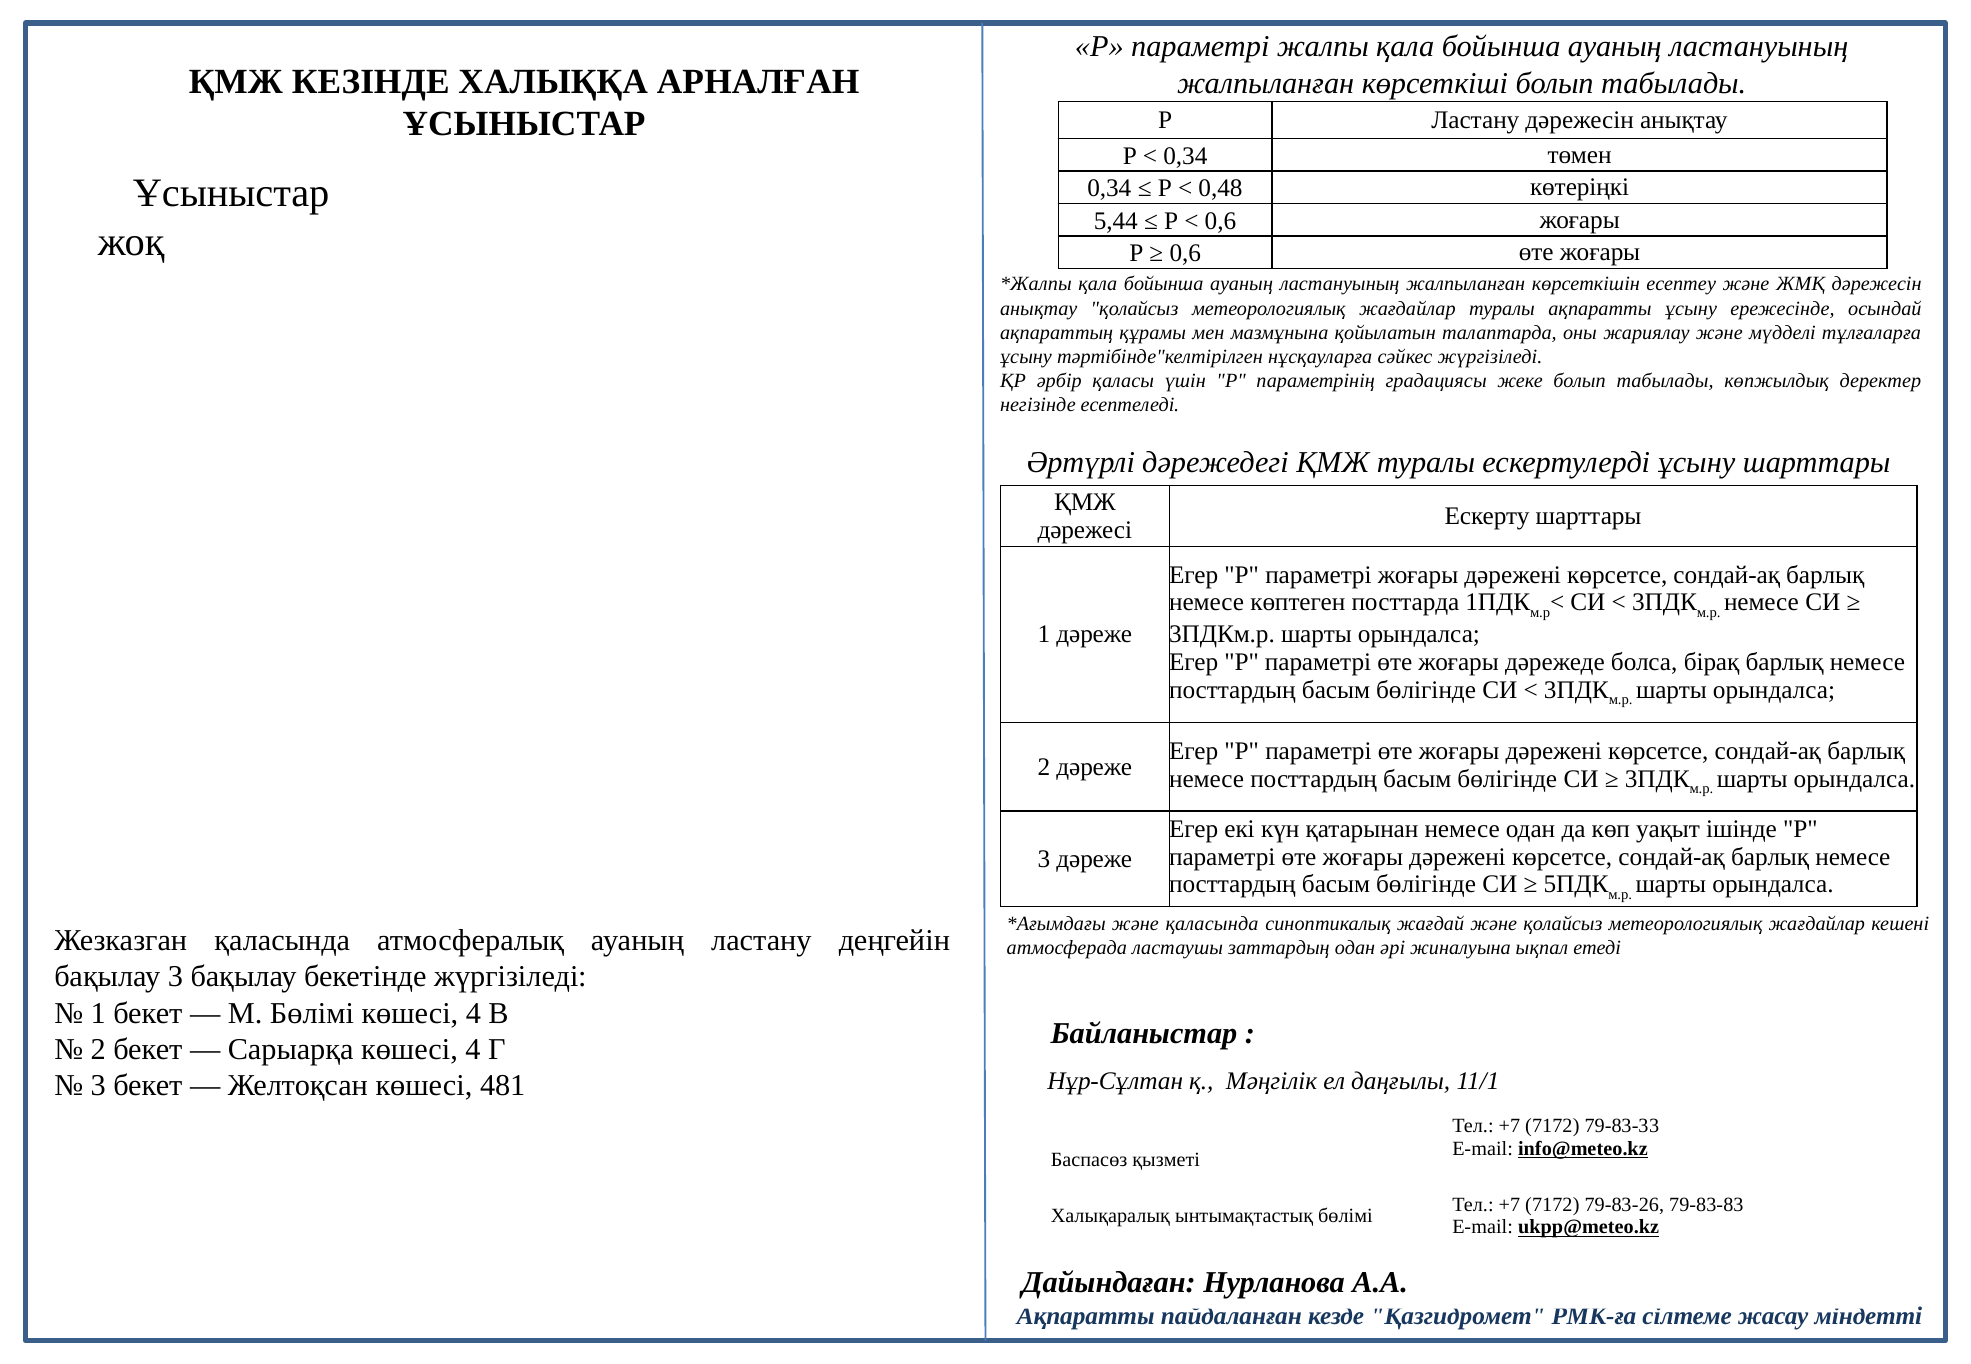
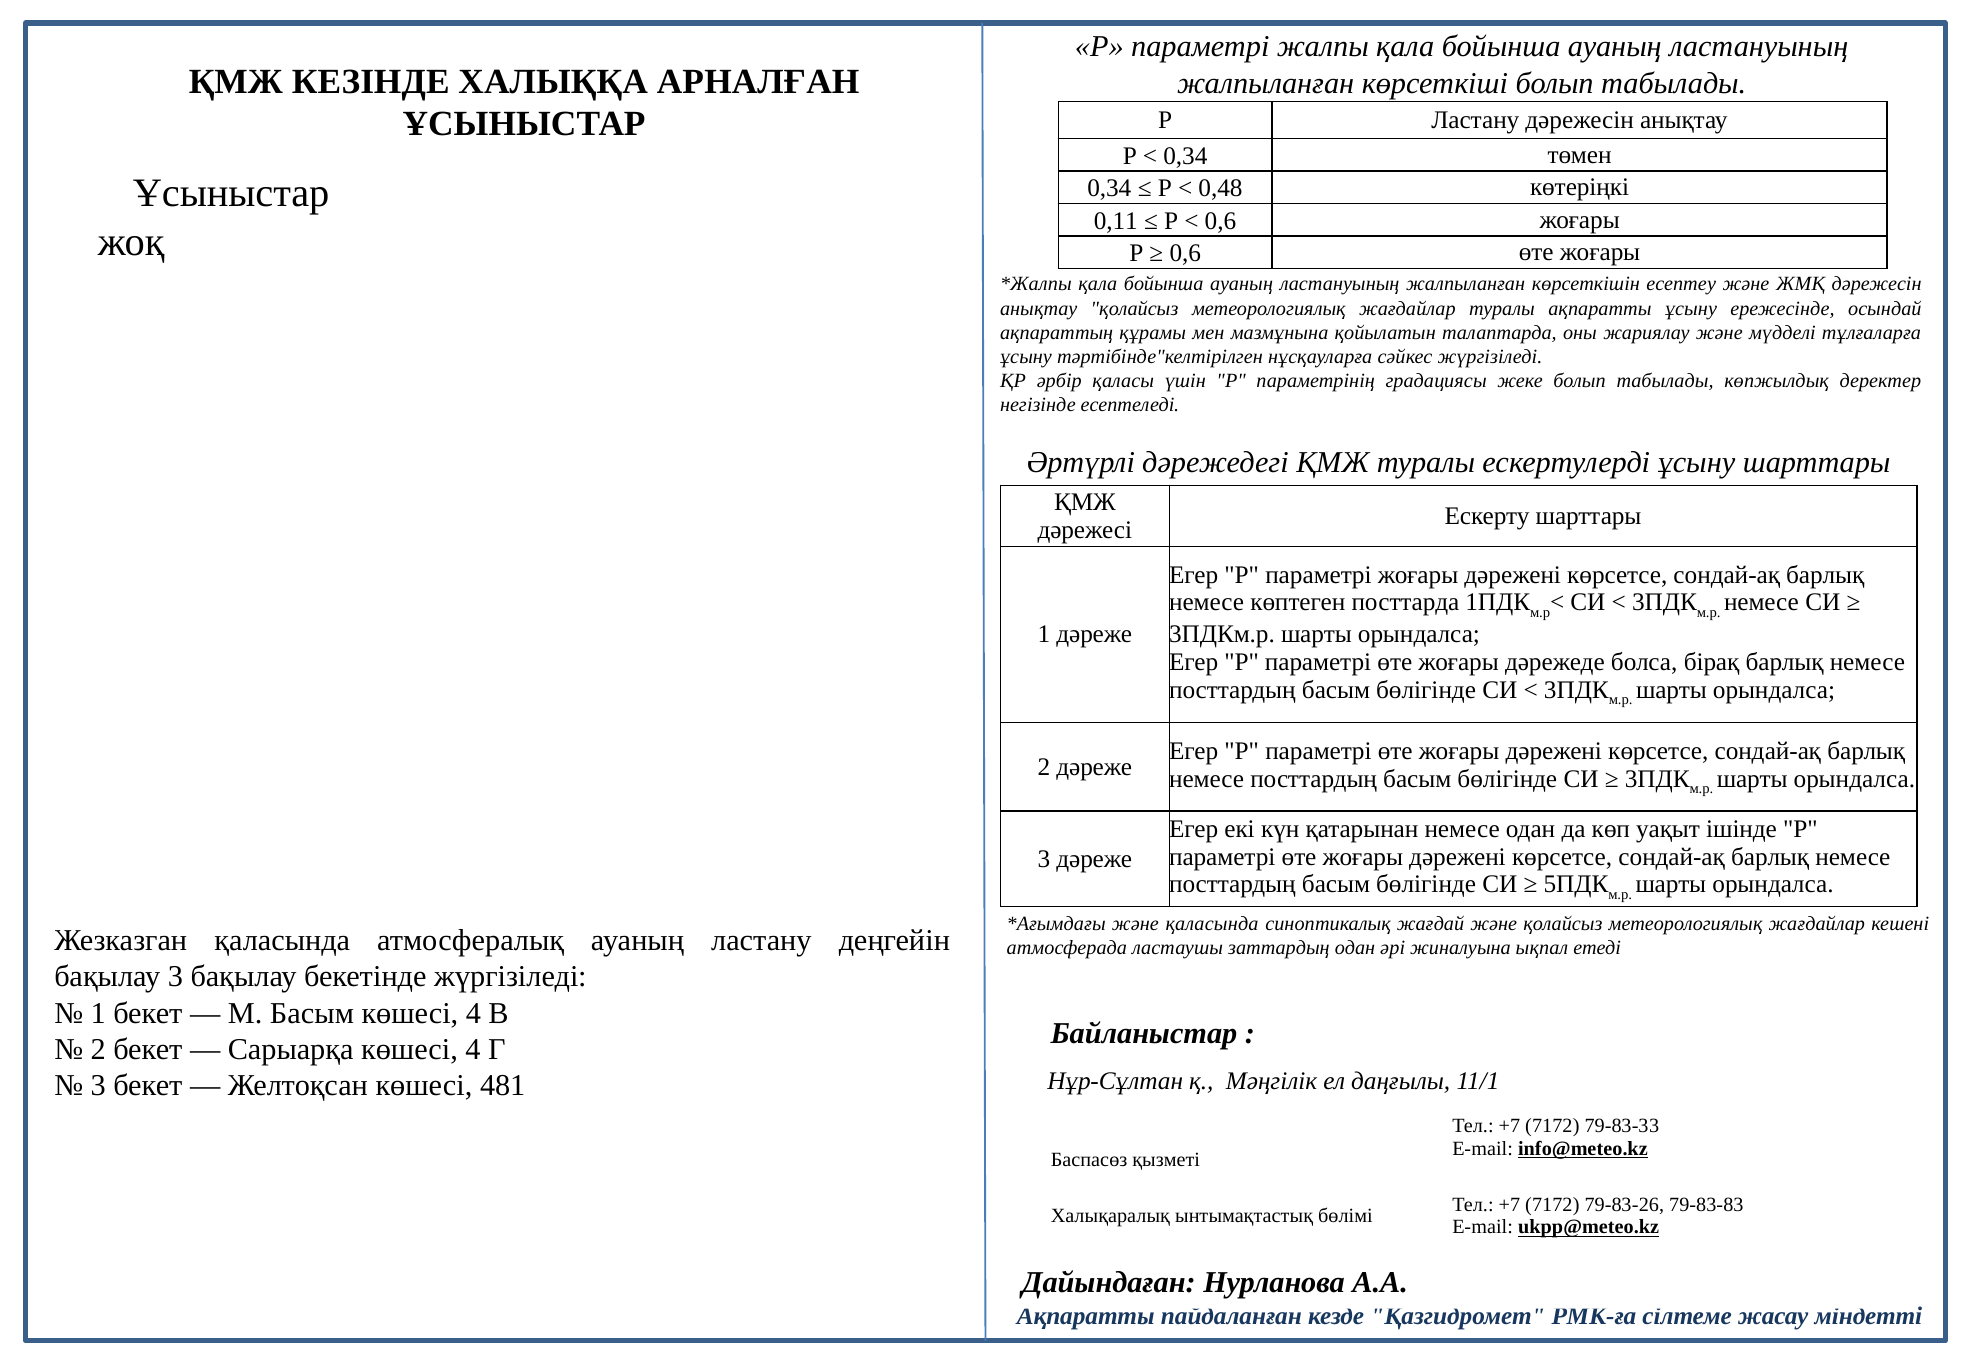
5,44: 5,44 -> 0,11
М Бөлімі: Бөлімі -> Басым
